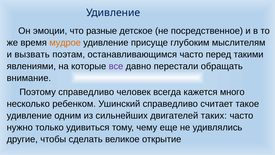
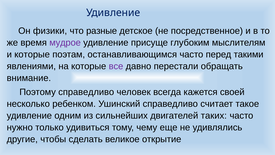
эмоции: эмоции -> физики
мудрое colour: orange -> purple
и вызвать: вызвать -> которые
много: много -> своей
